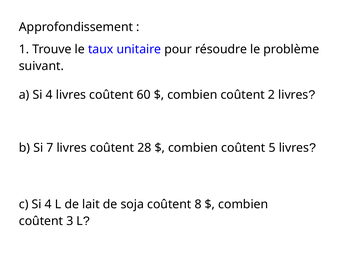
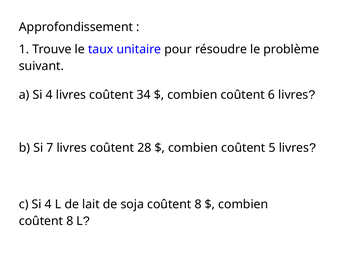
60: 60 -> 34
2: 2 -> 6
3 at (70, 221): 3 -> 8
